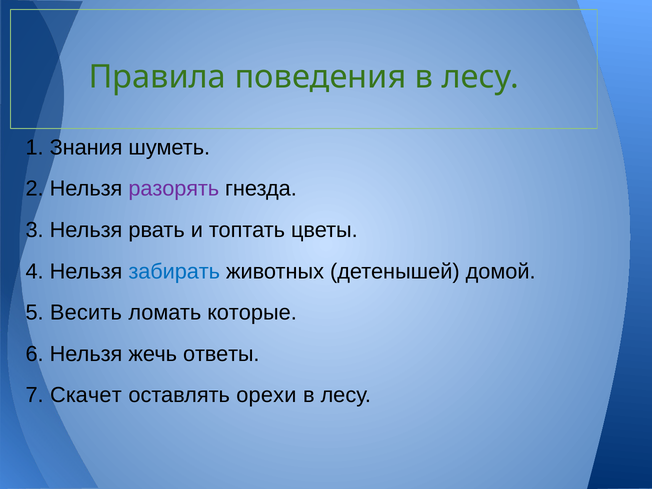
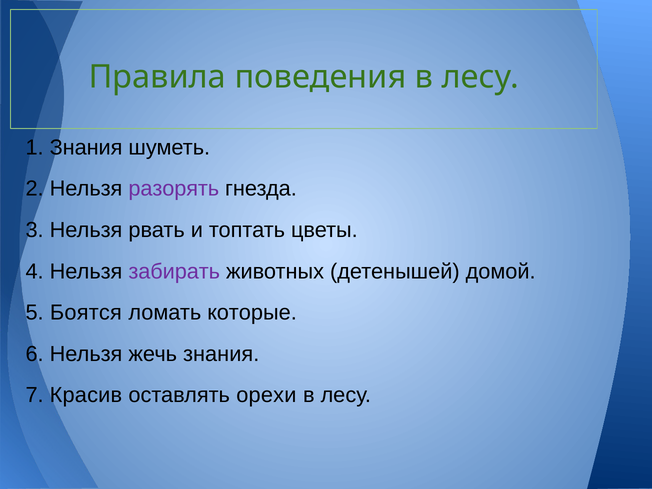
забирать colour: blue -> purple
Весить: Весить -> Боятся
жечь ответы: ответы -> знания
Скачет: Скачет -> Красив
